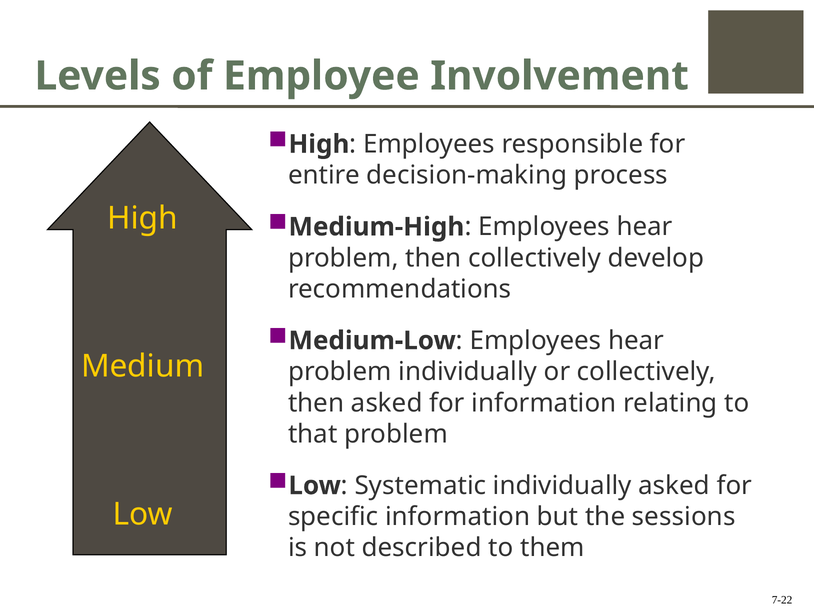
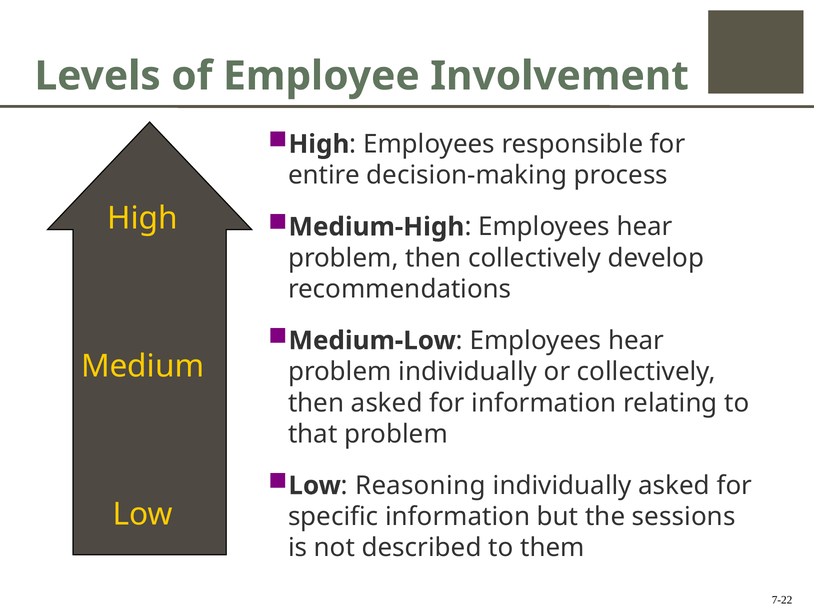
Systematic: Systematic -> Reasoning
